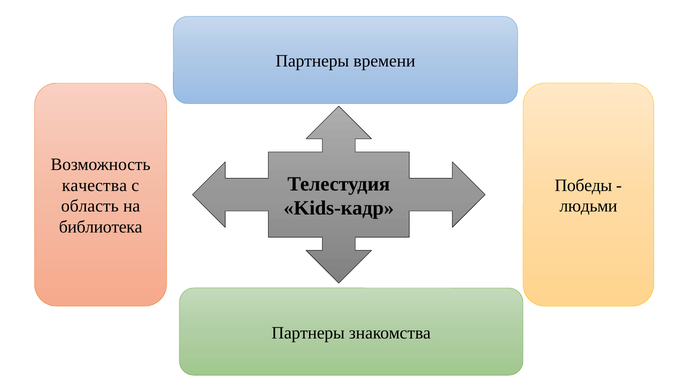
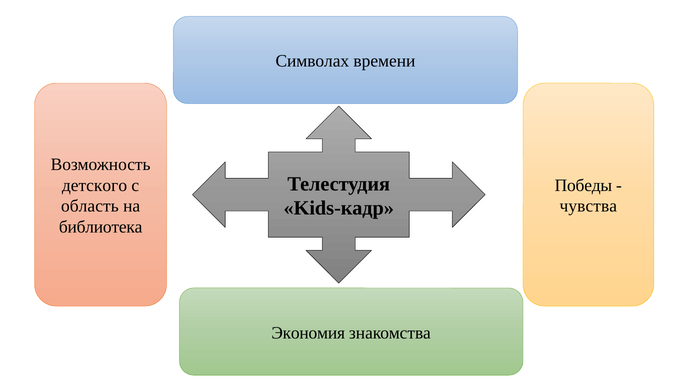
Партнеры at (312, 61): Партнеры -> Символах
качества: качества -> детского
людьми: людьми -> чувства
Партнеры at (308, 333): Партнеры -> Экономия
